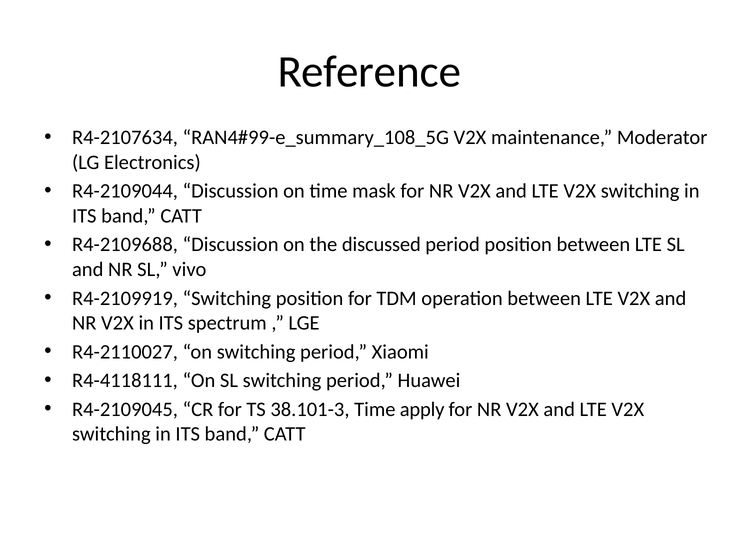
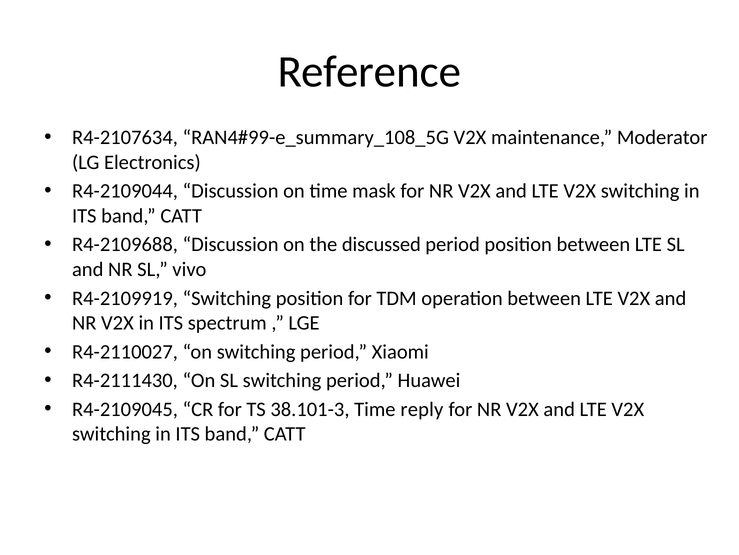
R4-4118111: R4-4118111 -> R4-2111430
apply: apply -> reply
